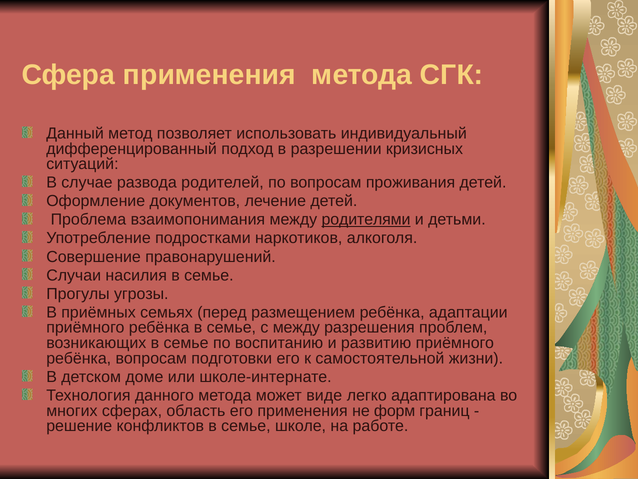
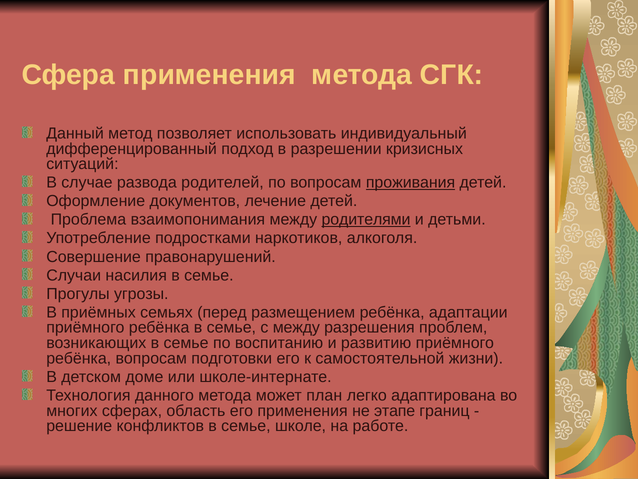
проживания underline: none -> present
виде: виде -> план
форм: форм -> этапе
